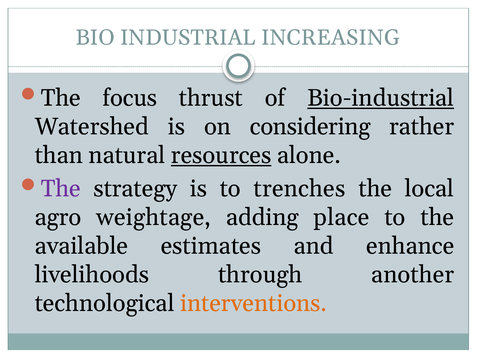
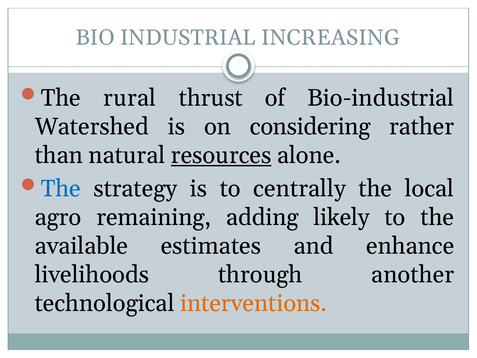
focus: focus -> rural
Bio-industrial underline: present -> none
The at (61, 189) colour: purple -> blue
trenches: trenches -> centrally
weightage: weightage -> remaining
place: place -> likely
